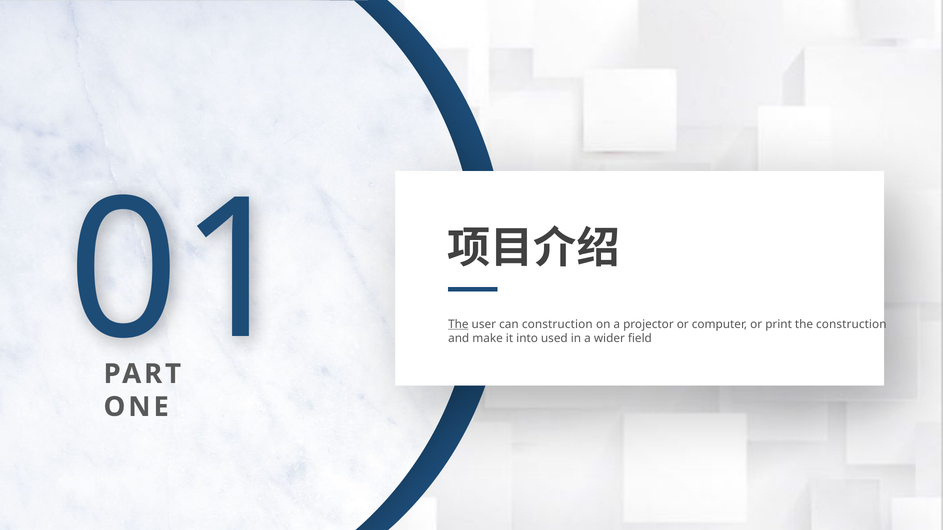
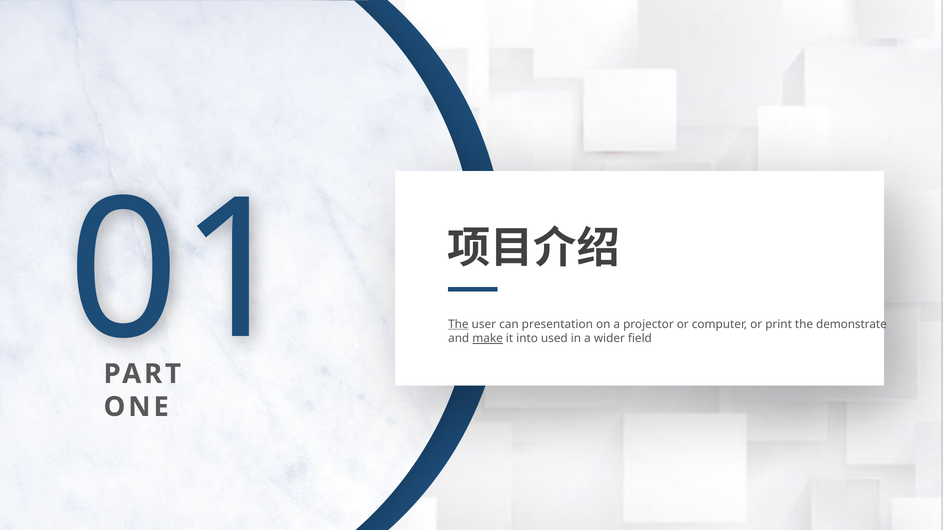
can construction: construction -> presentation
the construction: construction -> demonstrate
make underline: none -> present
